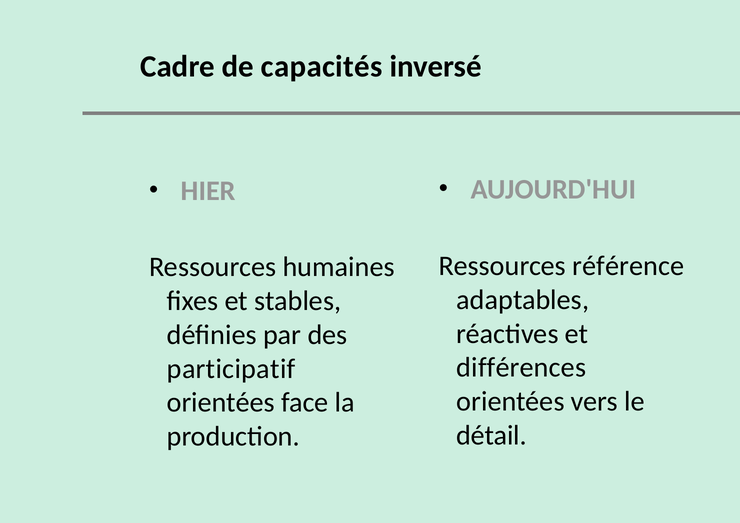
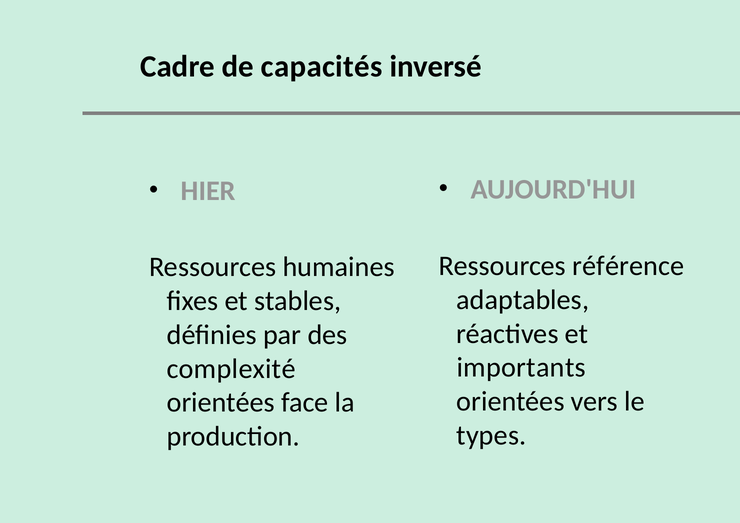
différences: différences -> importants
participatif: participatif -> complexité
détail: détail -> types
